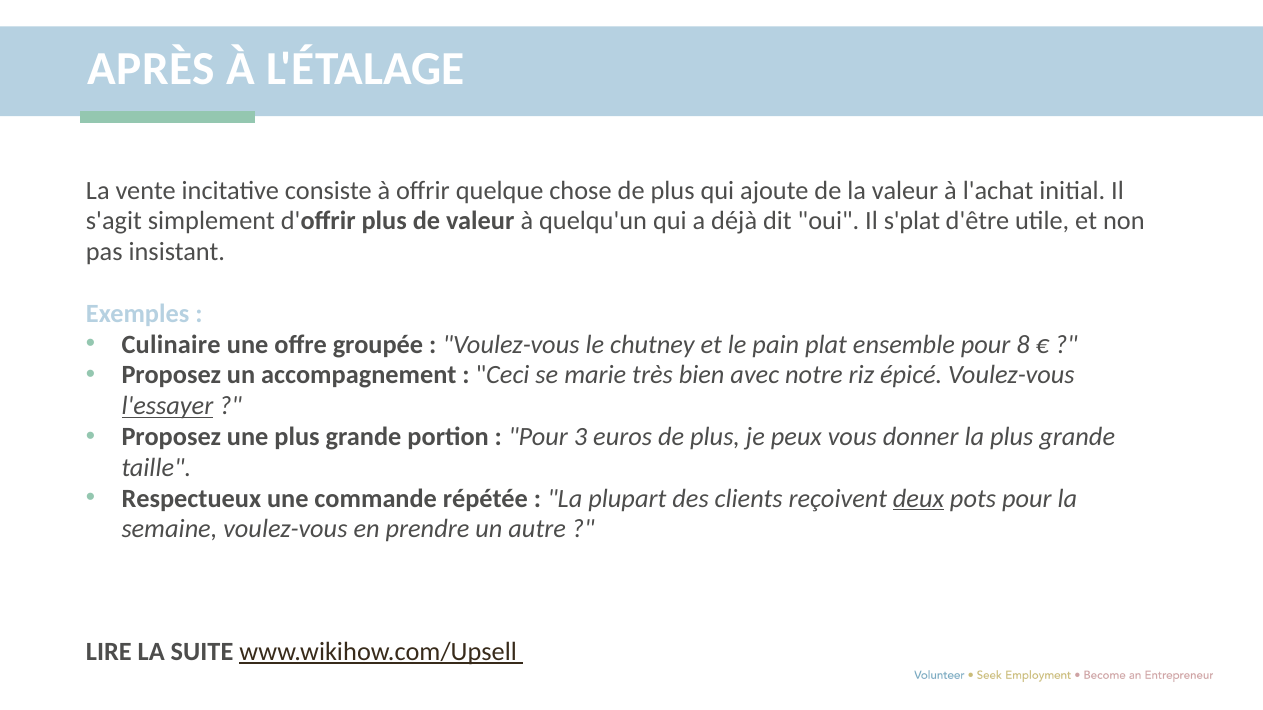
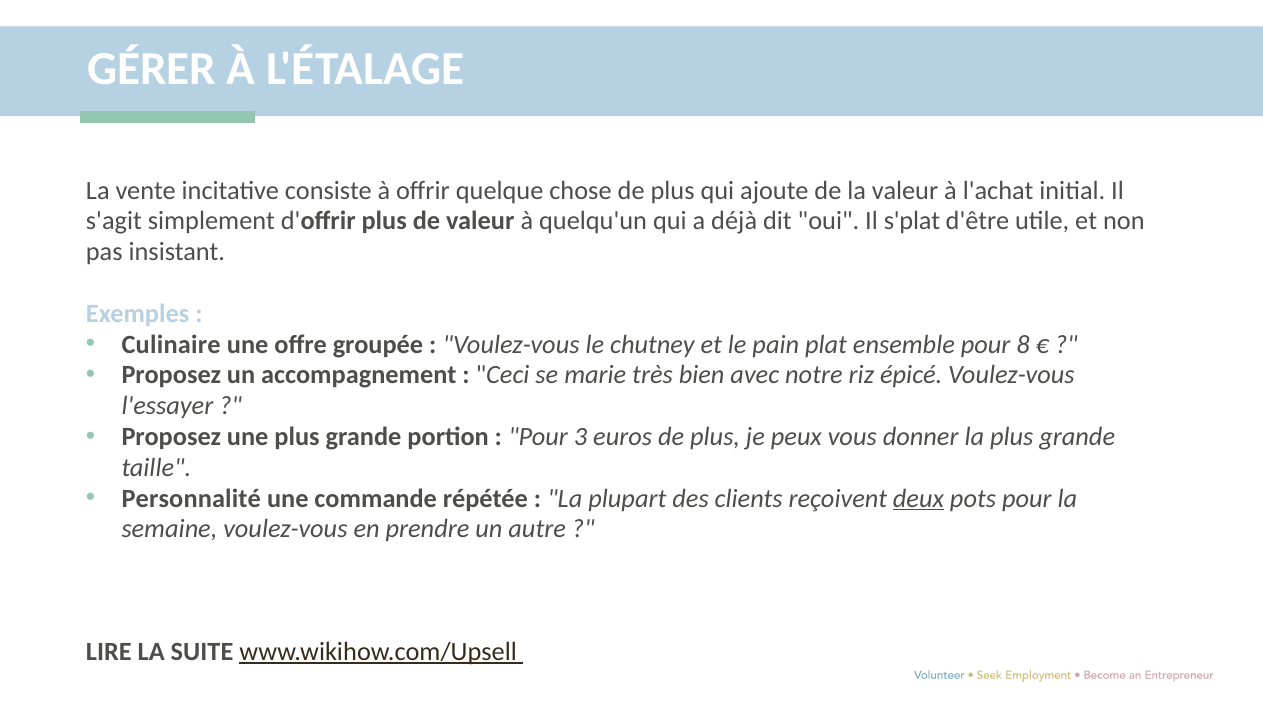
APRÈS: APRÈS -> GÉRER
l'essayer underline: present -> none
Respectueux: Respectueux -> Personnalité
